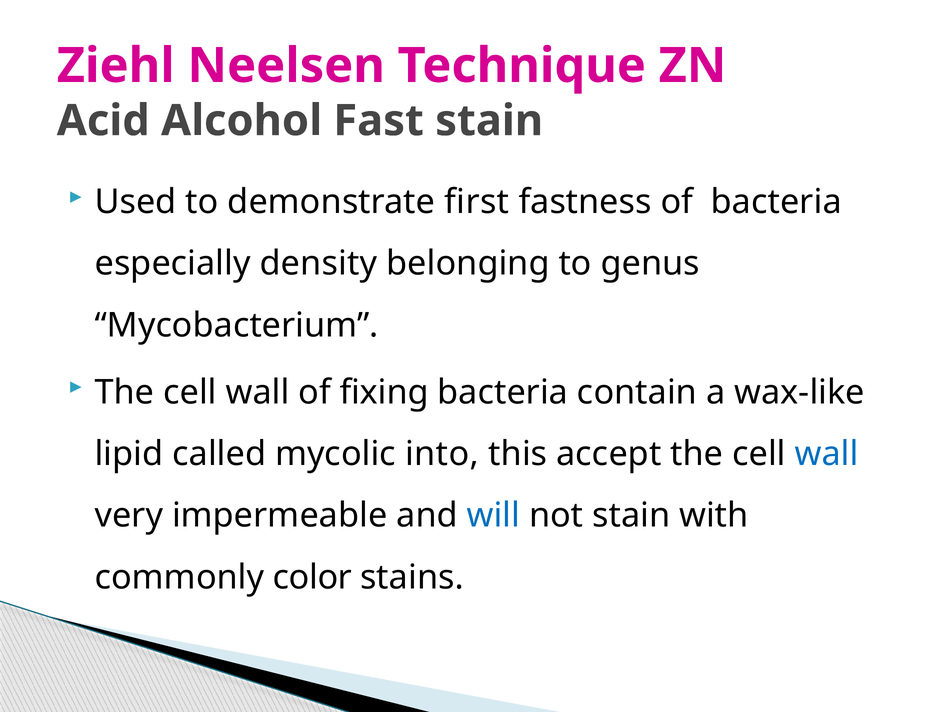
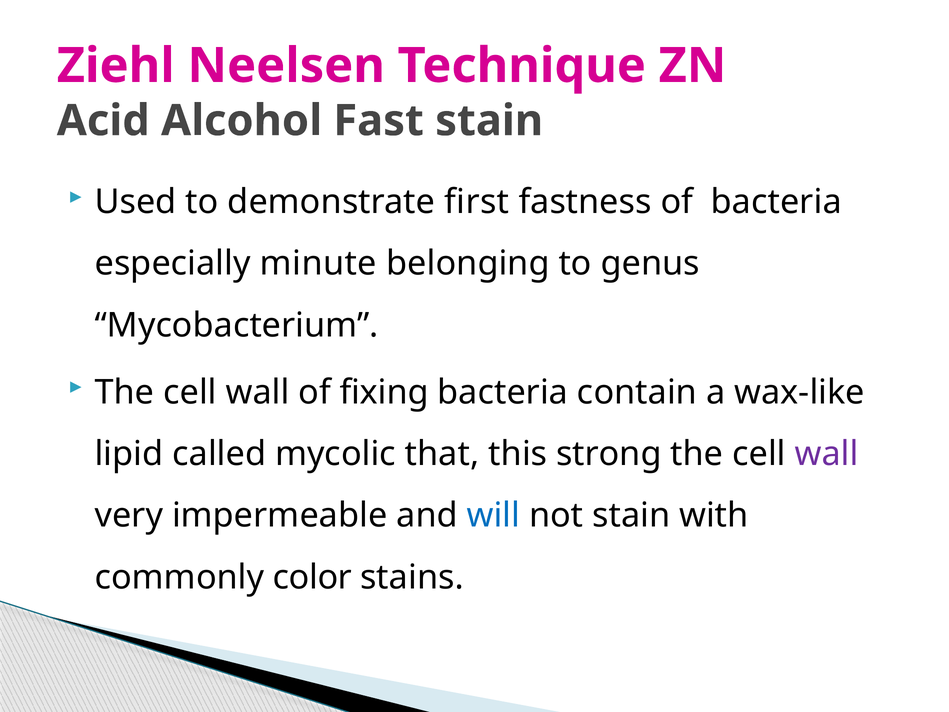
density: density -> minute
into: into -> that
accept: accept -> strong
wall at (827, 454) colour: blue -> purple
